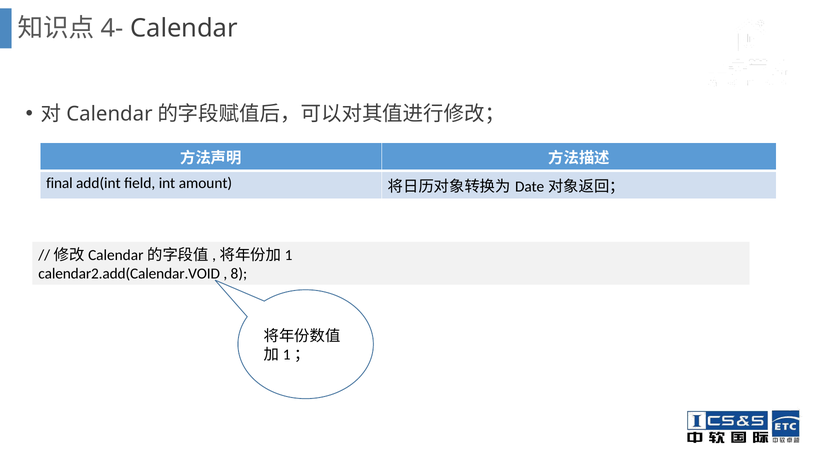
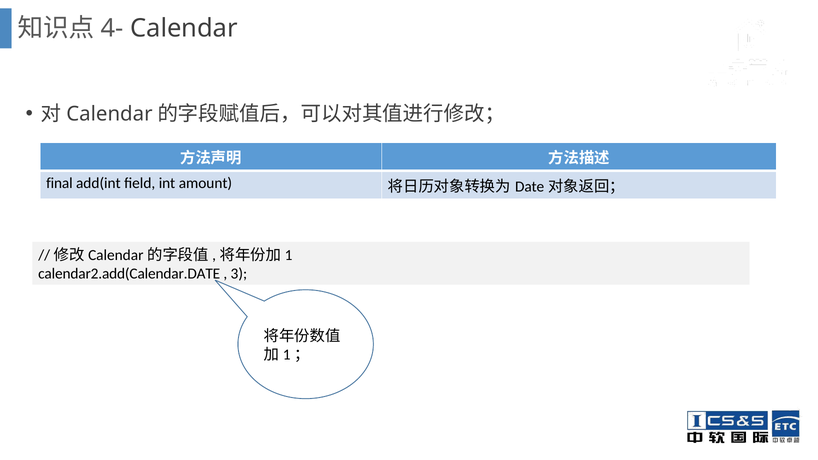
calendar2.add(Calendar.VOID: calendar2.add(Calendar.VOID -> calendar2.add(Calendar.DATE
8: 8 -> 3
